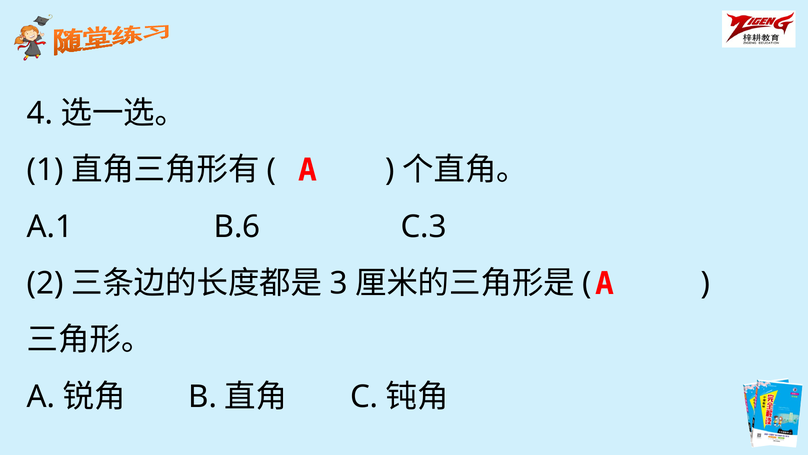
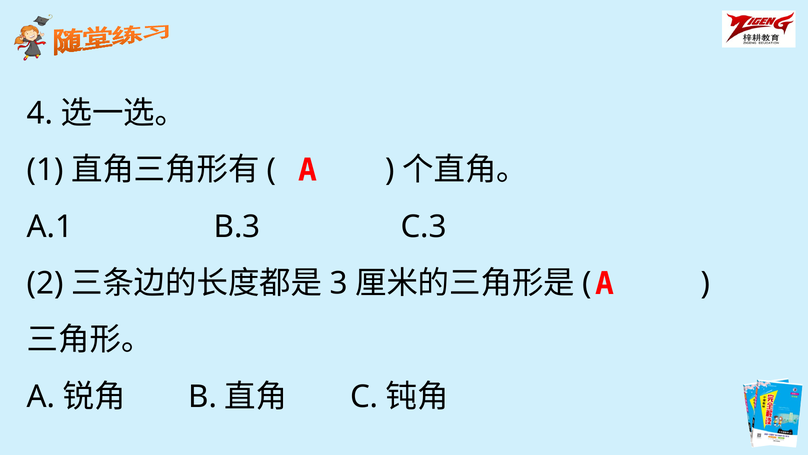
B.6: B.6 -> B.3
